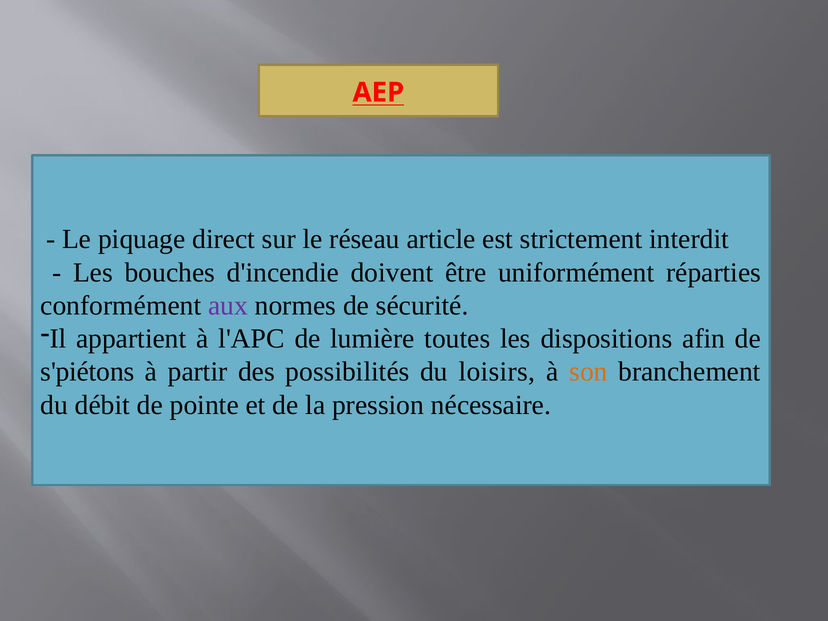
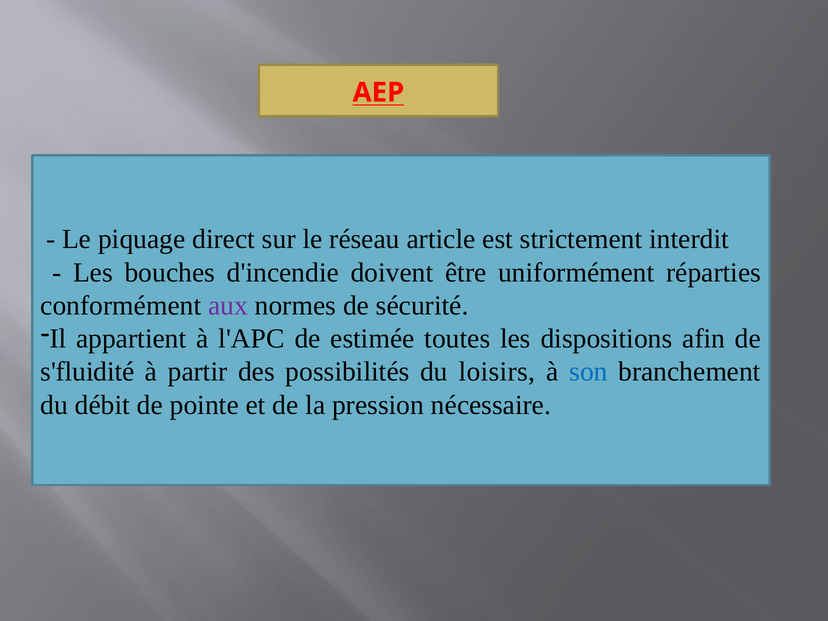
lumière: lumière -> estimée
s'piétons: s'piétons -> s'fluidité
son colour: orange -> blue
